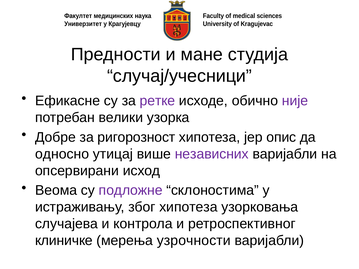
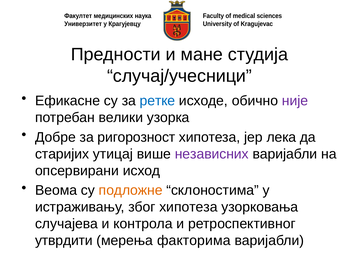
ретке colour: purple -> blue
опис: опис -> лека
односно: односно -> старијих
подложне colour: purple -> orange
клиничке: клиничке -> утврдити
узрочности: узрочности -> факторима
